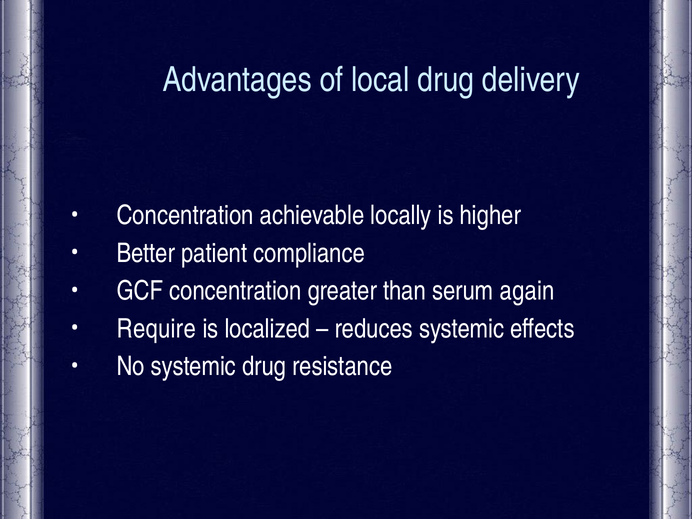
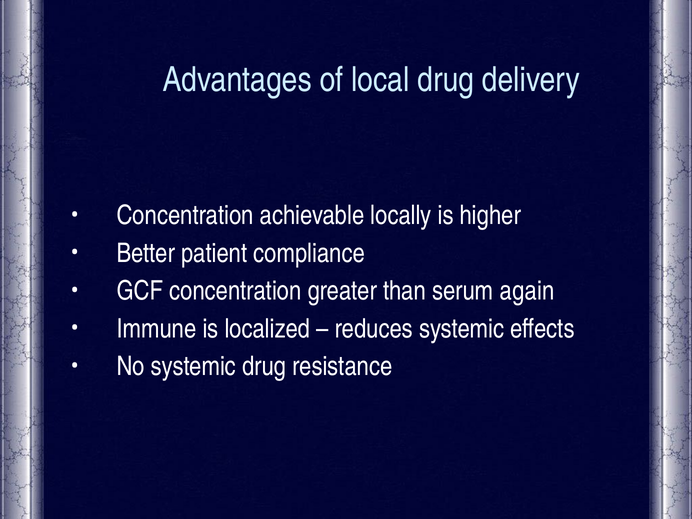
Require: Require -> Immune
